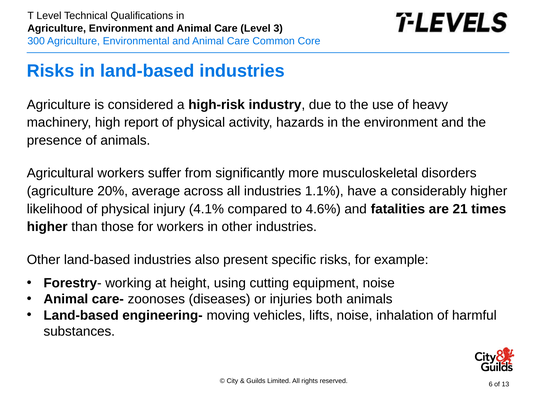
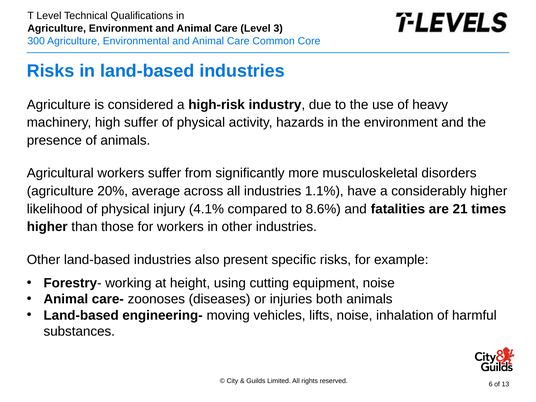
high report: report -> suffer
4.6%: 4.6% -> 8.6%
